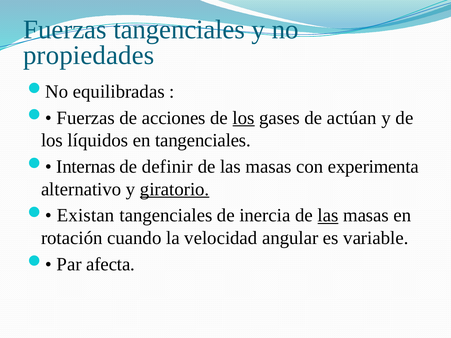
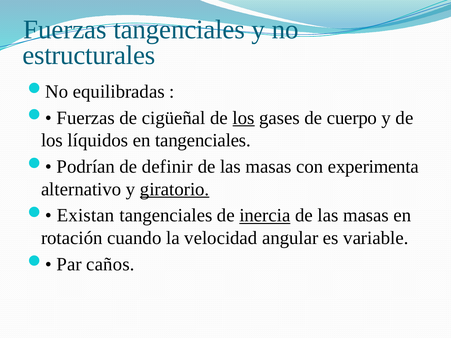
propiedades: propiedades -> estructurales
acciones: acciones -> cigüeñal
actúan: actúan -> cuerpo
Internas: Internas -> Podrían
inercia underline: none -> present
las at (328, 216) underline: present -> none
afecta: afecta -> caños
